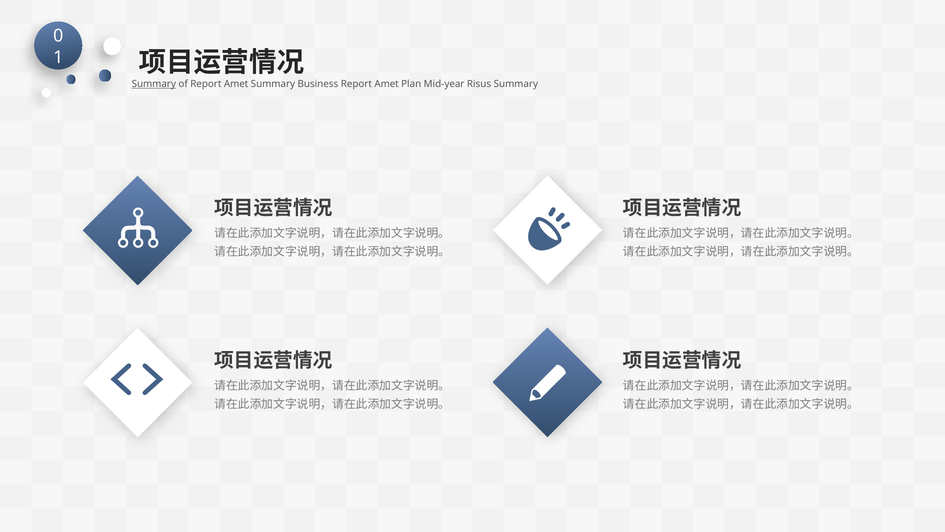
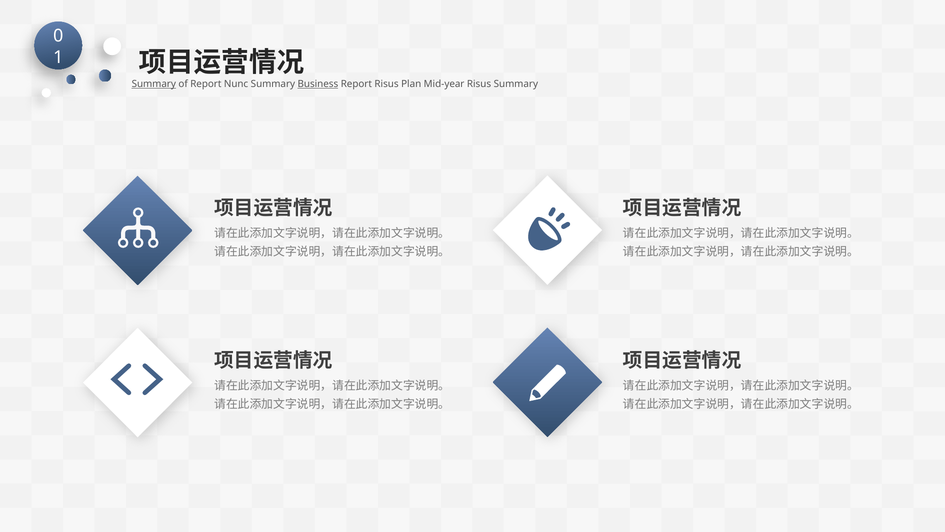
of Report Amet: Amet -> Nunc
Business underline: none -> present
Amet at (387, 84): Amet -> Risus
